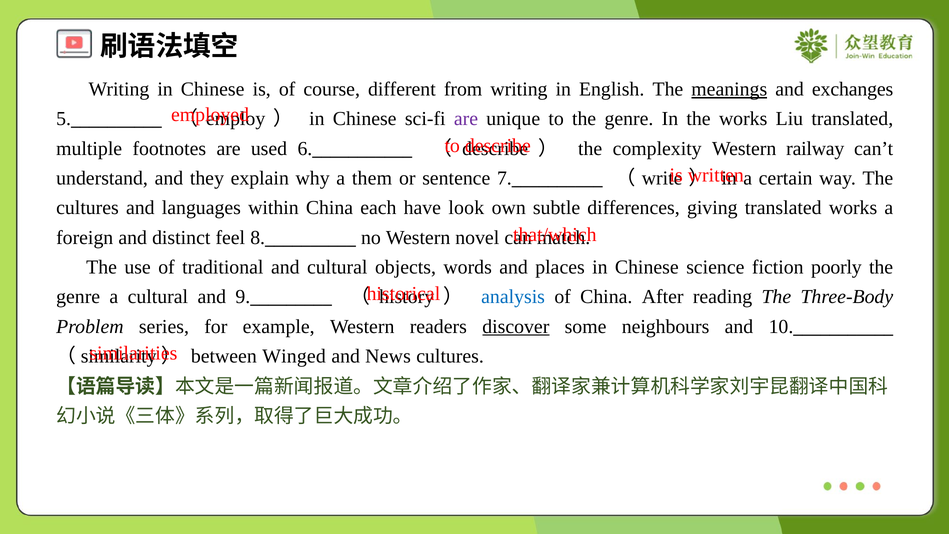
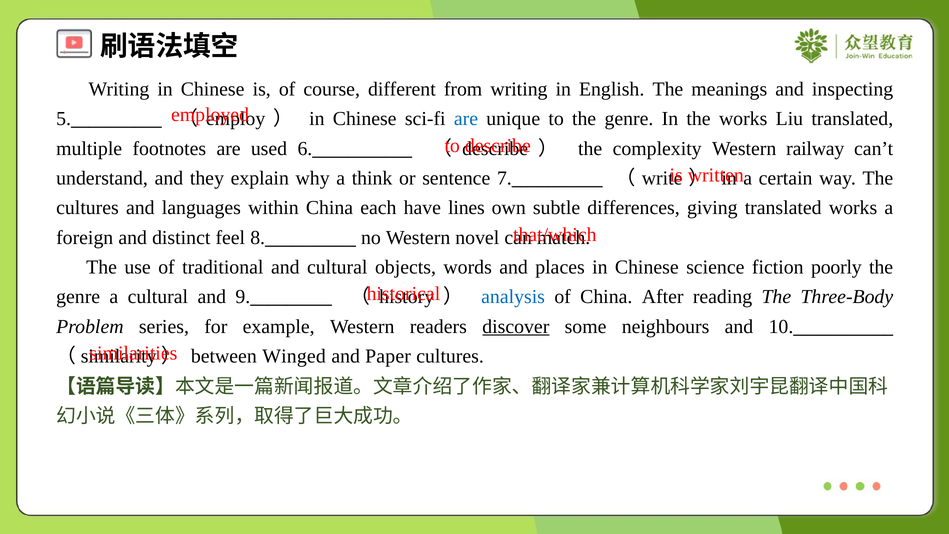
meanings underline: present -> none
exchanges: exchanges -> inspecting
are at (466, 119) colour: purple -> blue
them: them -> think
look: look -> lines
News: News -> Paper
